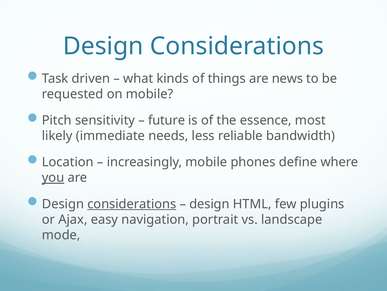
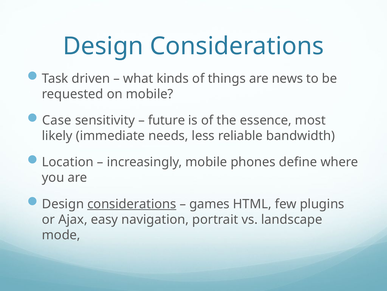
Pitch: Pitch -> Case
you underline: present -> none
design at (209, 203): design -> games
